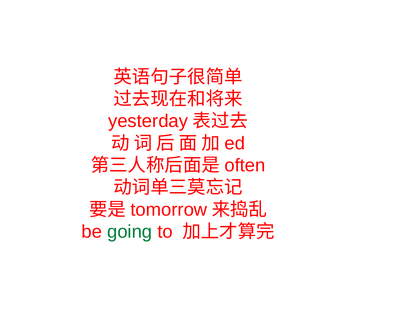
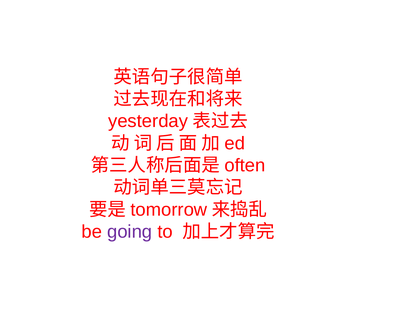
going colour: green -> purple
